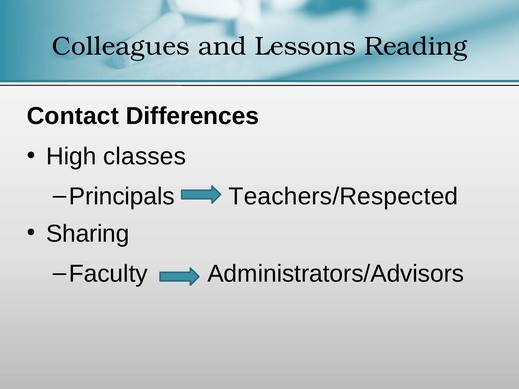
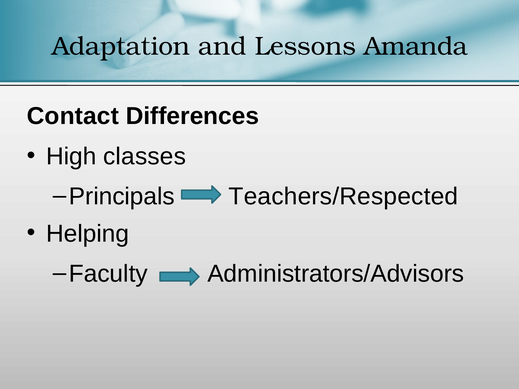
Colleagues: Colleagues -> Adaptation
Reading: Reading -> Amanda
Sharing: Sharing -> Helping
